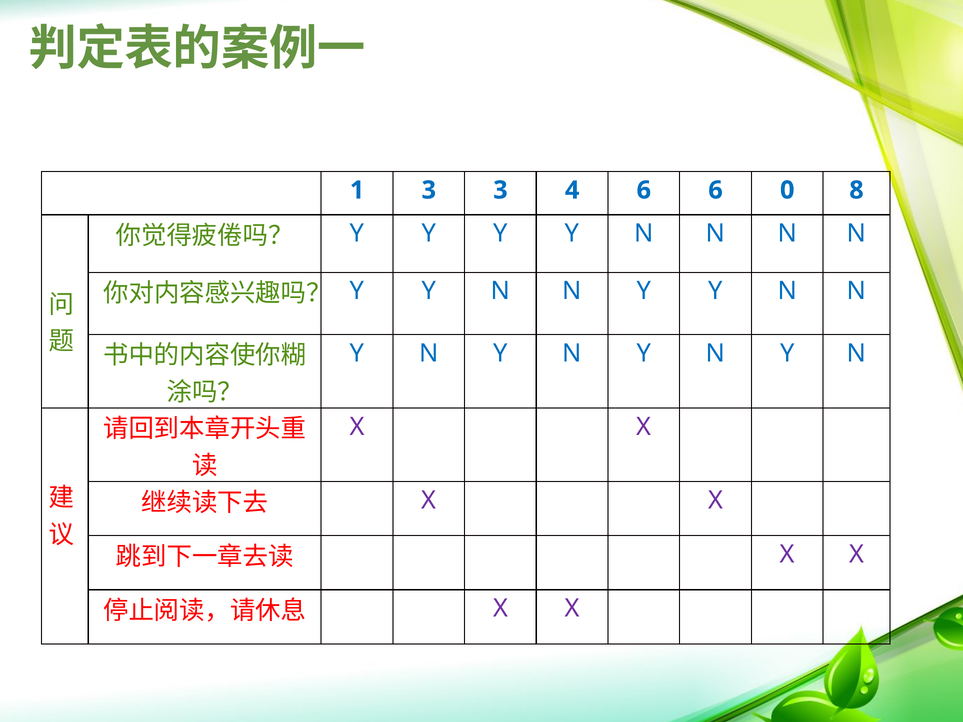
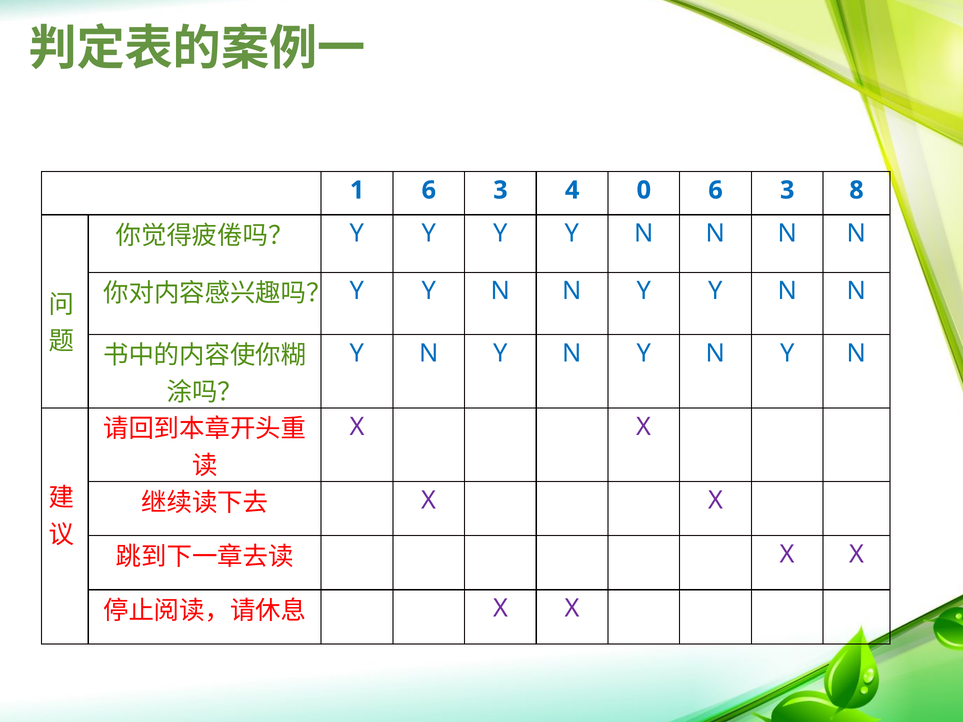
1 3: 3 -> 6
4 6: 6 -> 0
0 at (787, 190): 0 -> 3
